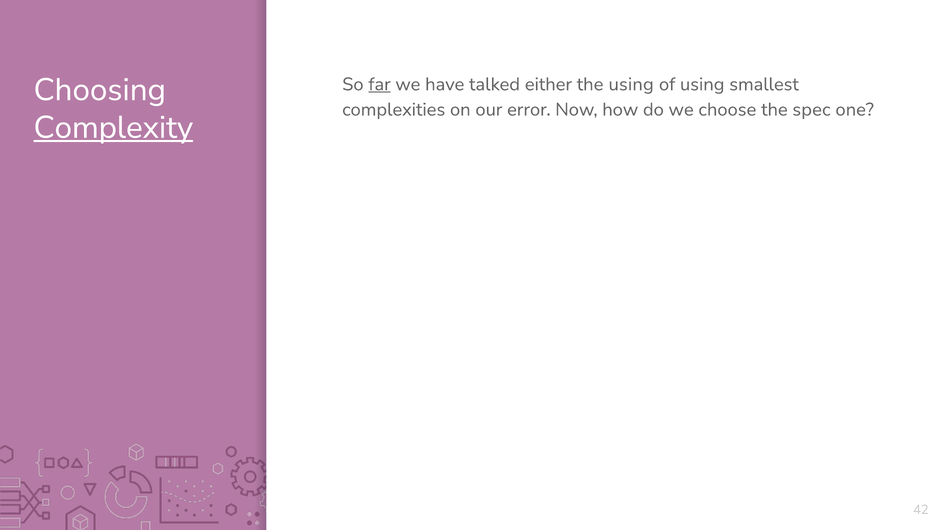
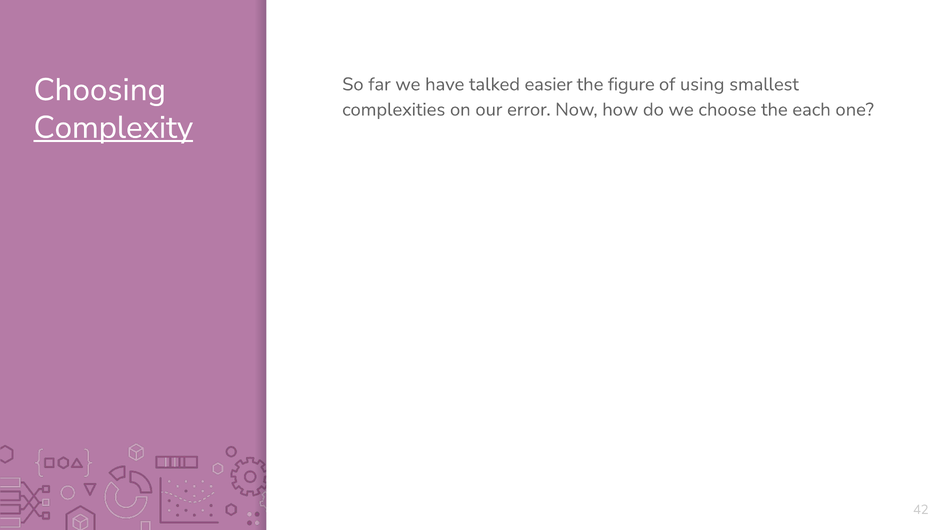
far underline: present -> none
either: either -> easier
the using: using -> figure
spec: spec -> each
